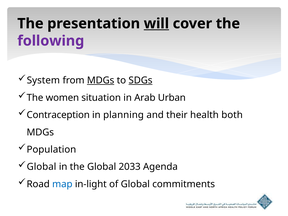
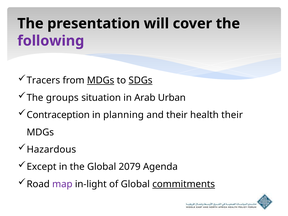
will underline: present -> none
System: System -> Tracers
women: women -> groups
health both: both -> their
Population: Population -> Hazardous
Global at (41, 167): Global -> Except
2033: 2033 -> 2079
map colour: blue -> purple
commitments underline: none -> present
